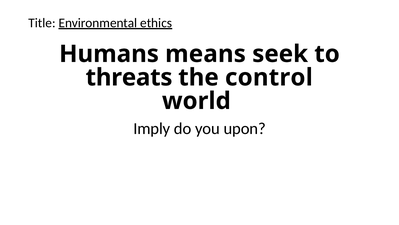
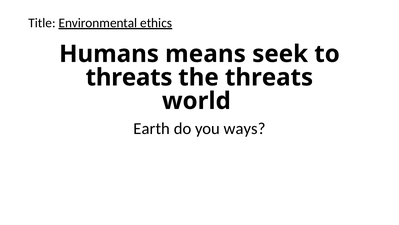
the control: control -> threats
Imply: Imply -> Earth
upon: upon -> ways
